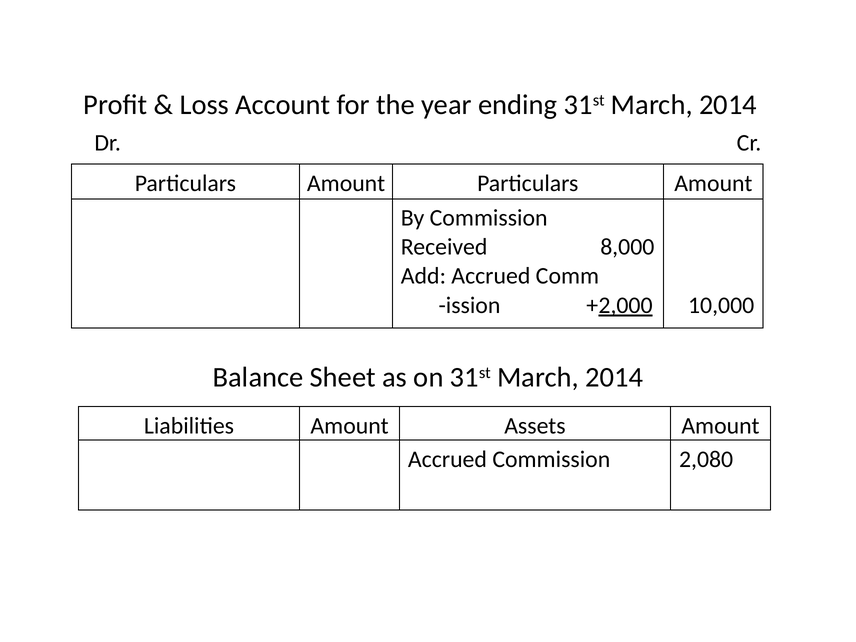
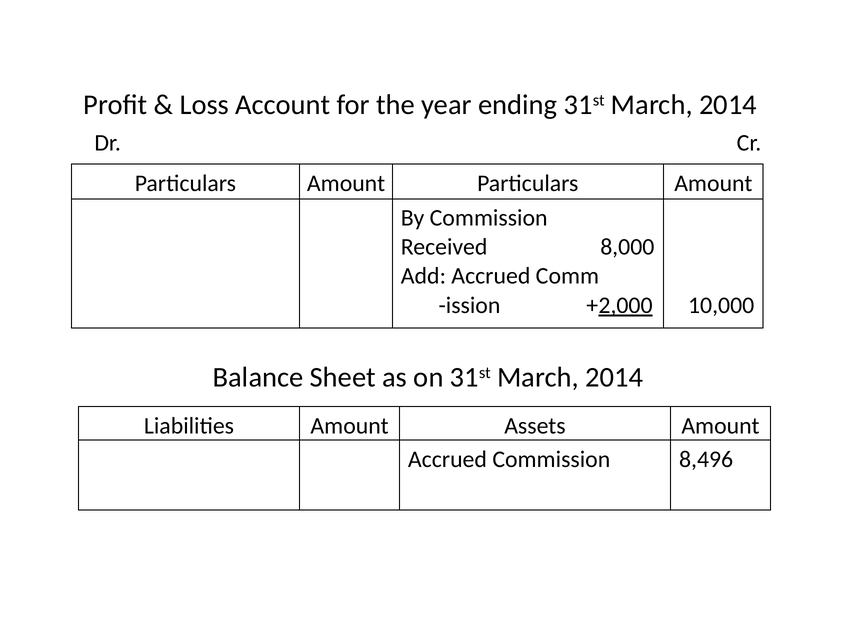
2,080: 2,080 -> 8,496
